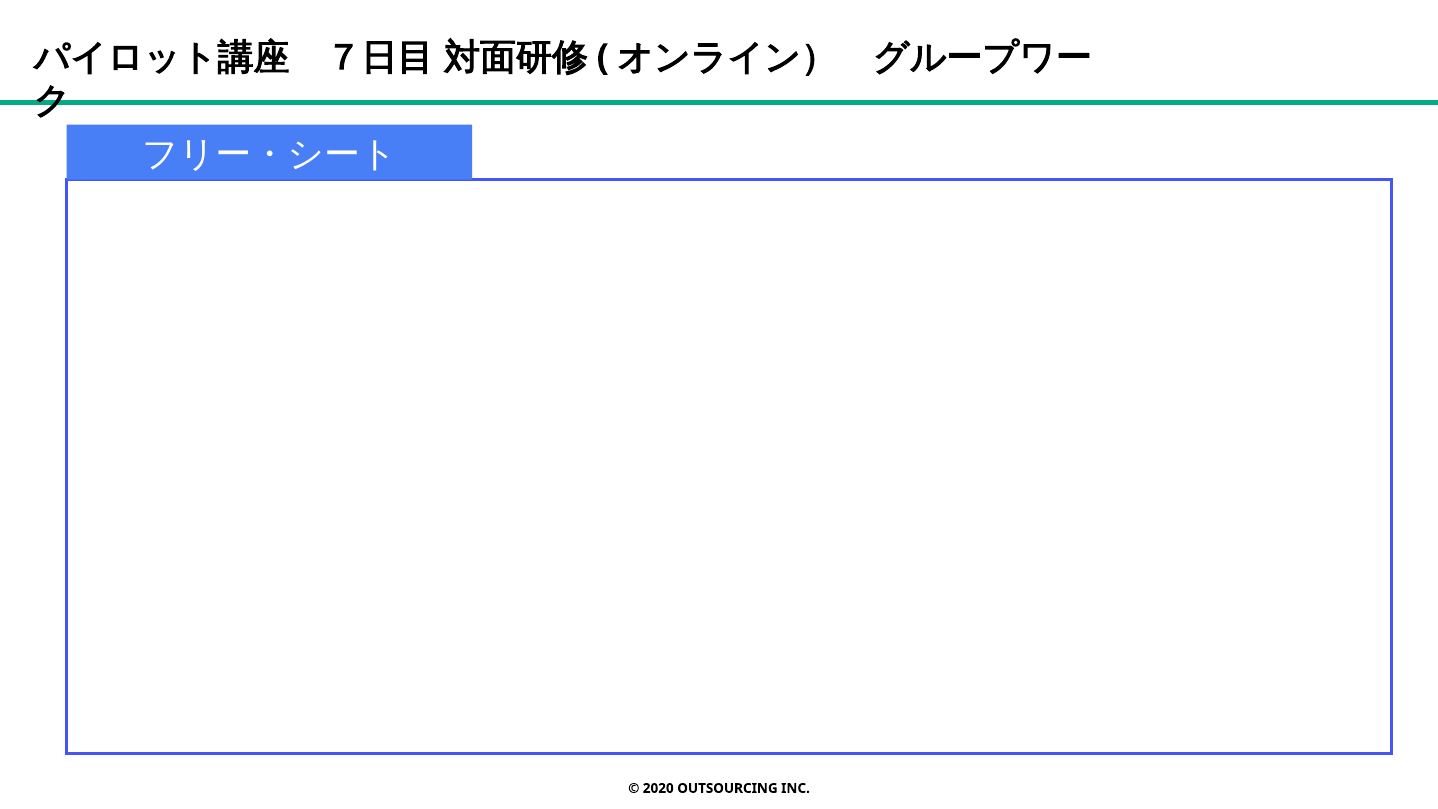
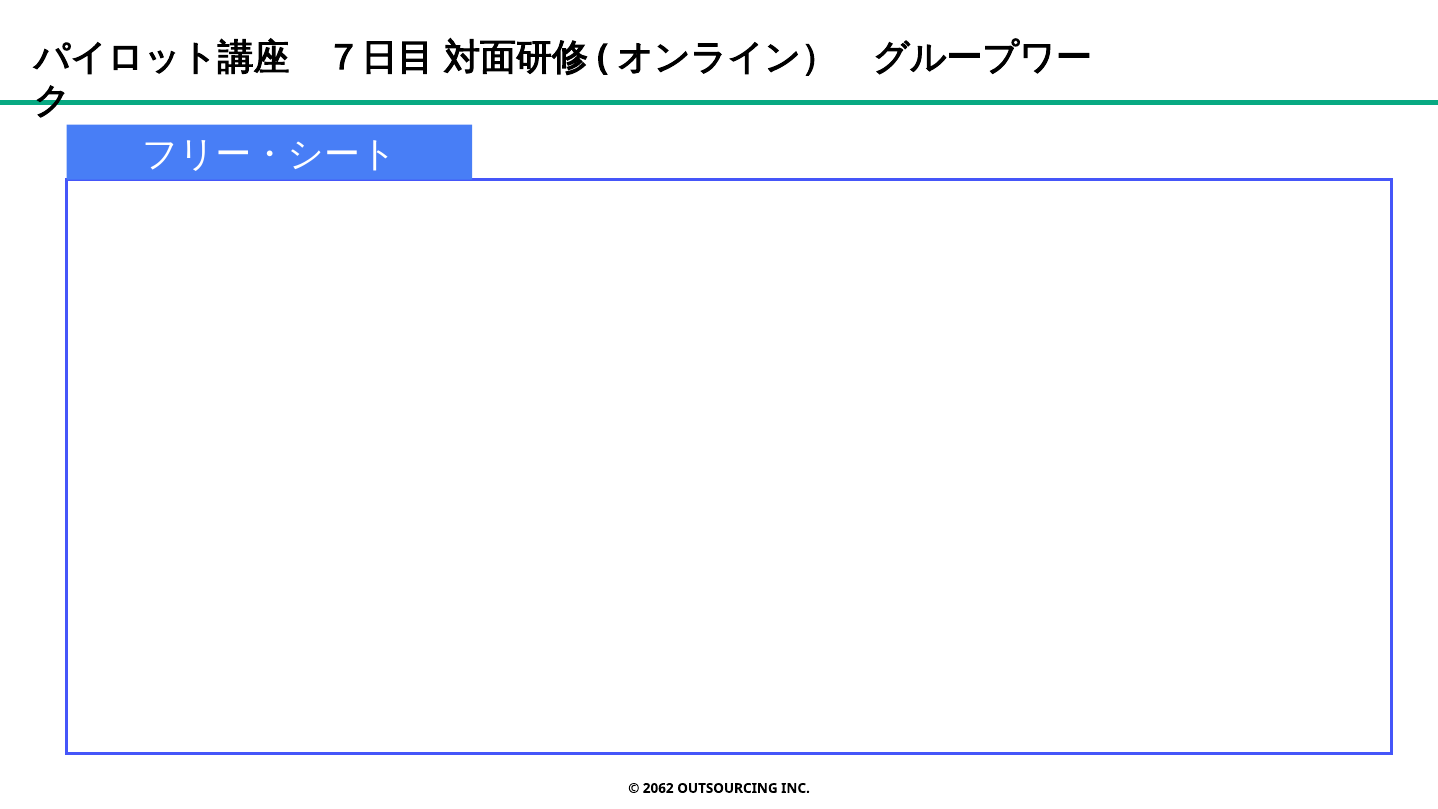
2020: 2020 -> 2062
